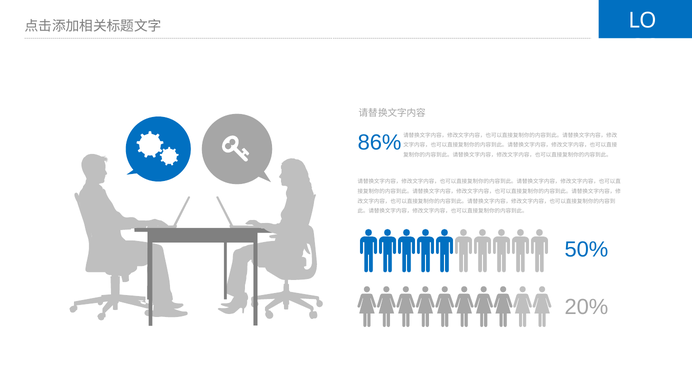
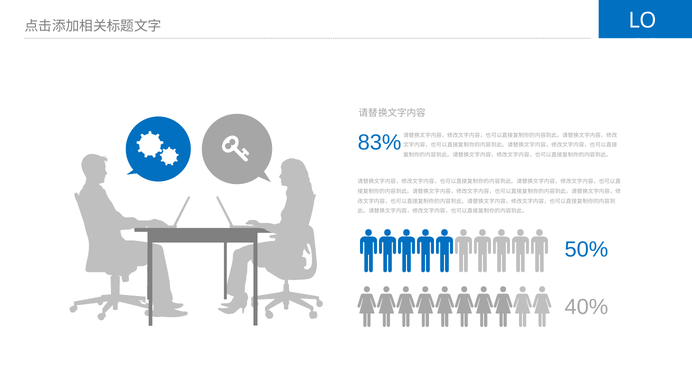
86%: 86% -> 83%
20%: 20% -> 40%
